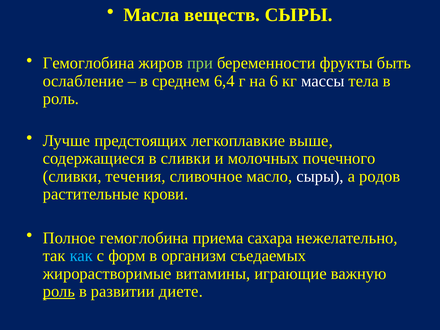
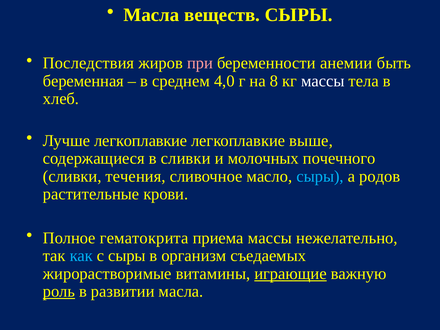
Гемоглобина at (89, 63): Гемоглобина -> Последствия
при colour: light green -> pink
фрукты: фрукты -> анемии
ослабление: ослабление -> беременная
6,4: 6,4 -> 4,0
6: 6 -> 8
роль at (61, 99): роль -> хлеб
Лучше предстоящих: предстоящих -> легкоплавкие
сыры at (320, 176) colour: white -> light blue
Полное гемоглобина: гемоглобина -> гематокрита
приема сахара: сахара -> массы
с форм: форм -> сыры
играющие underline: none -> present
развитии диете: диете -> масла
